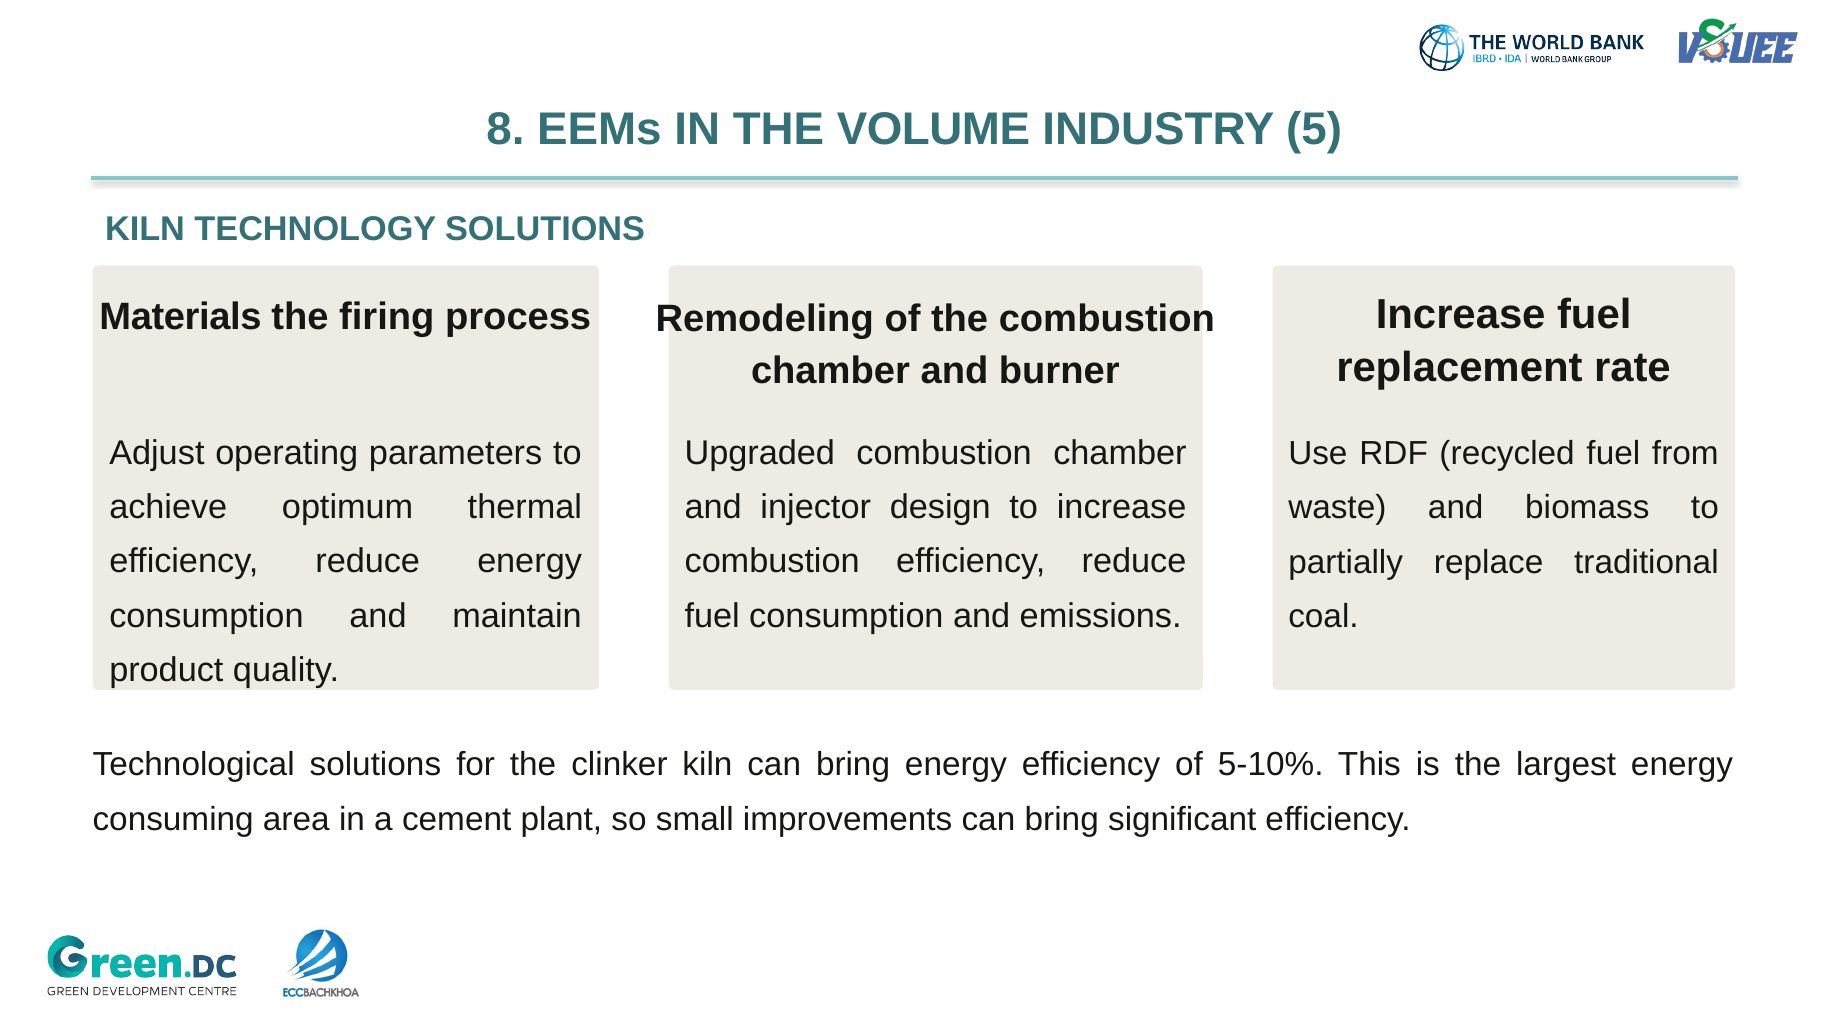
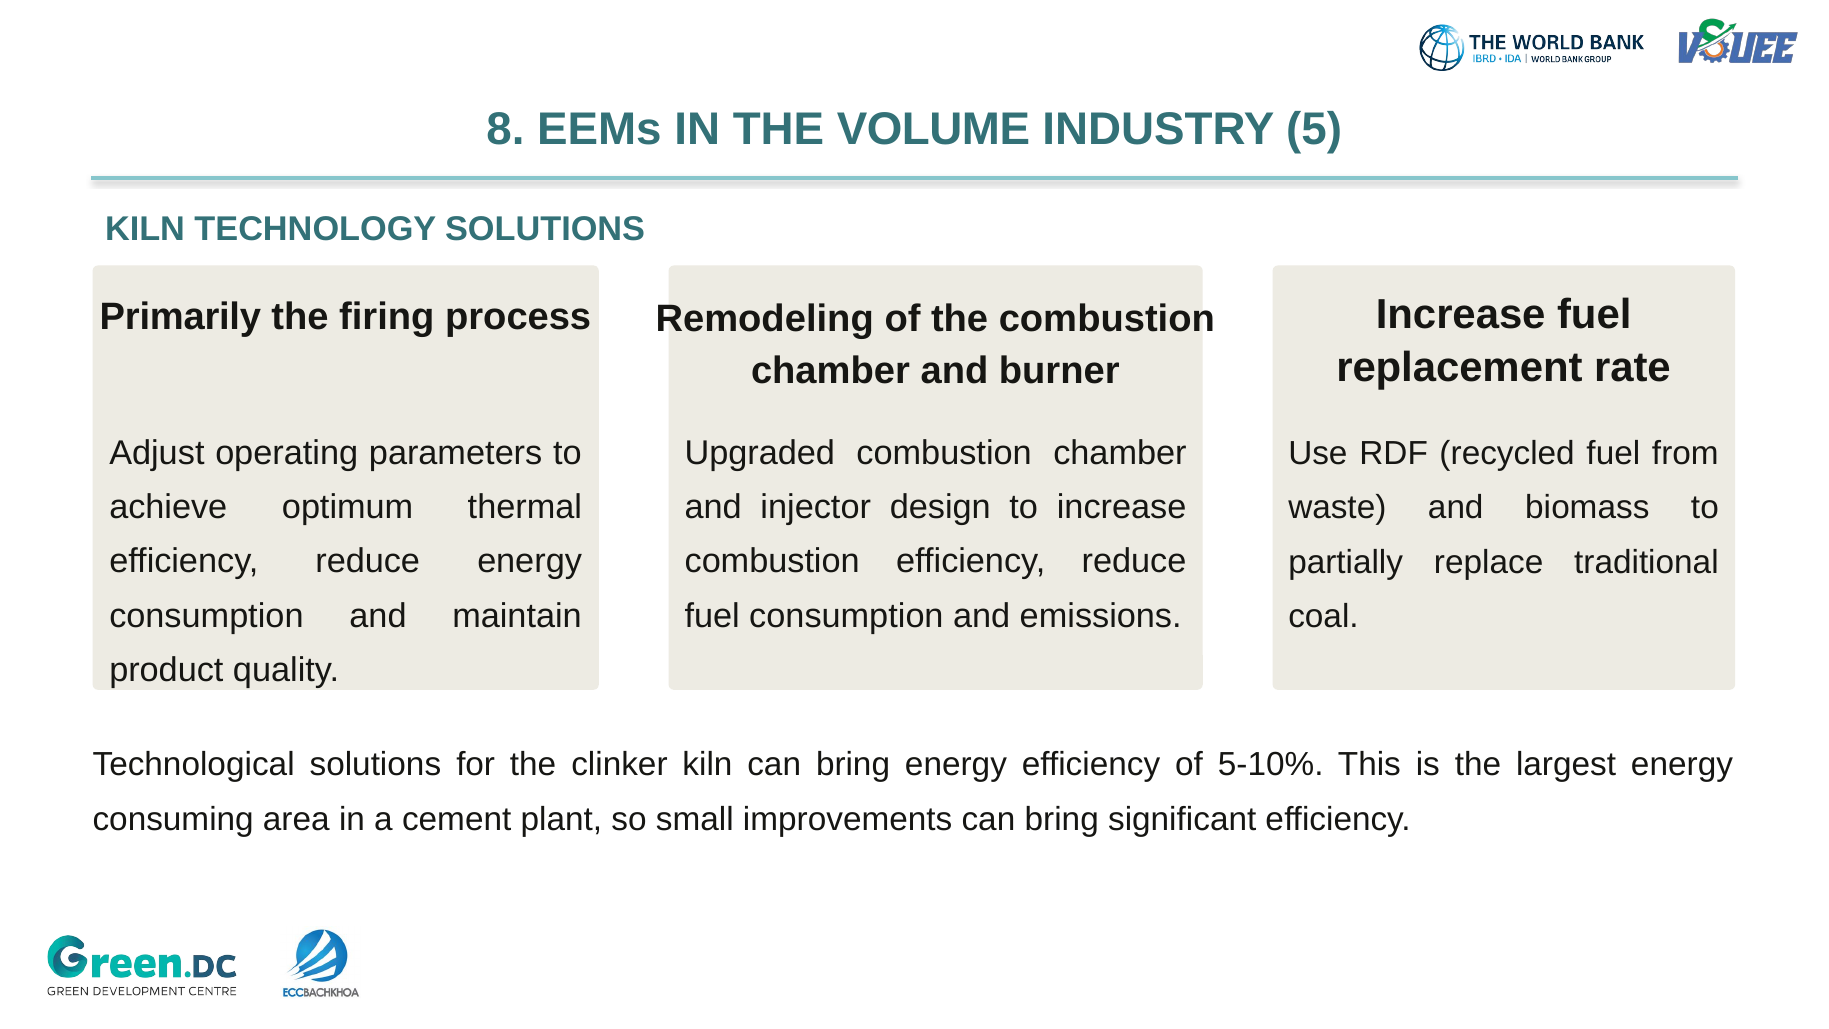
Materials: Materials -> Primarily
